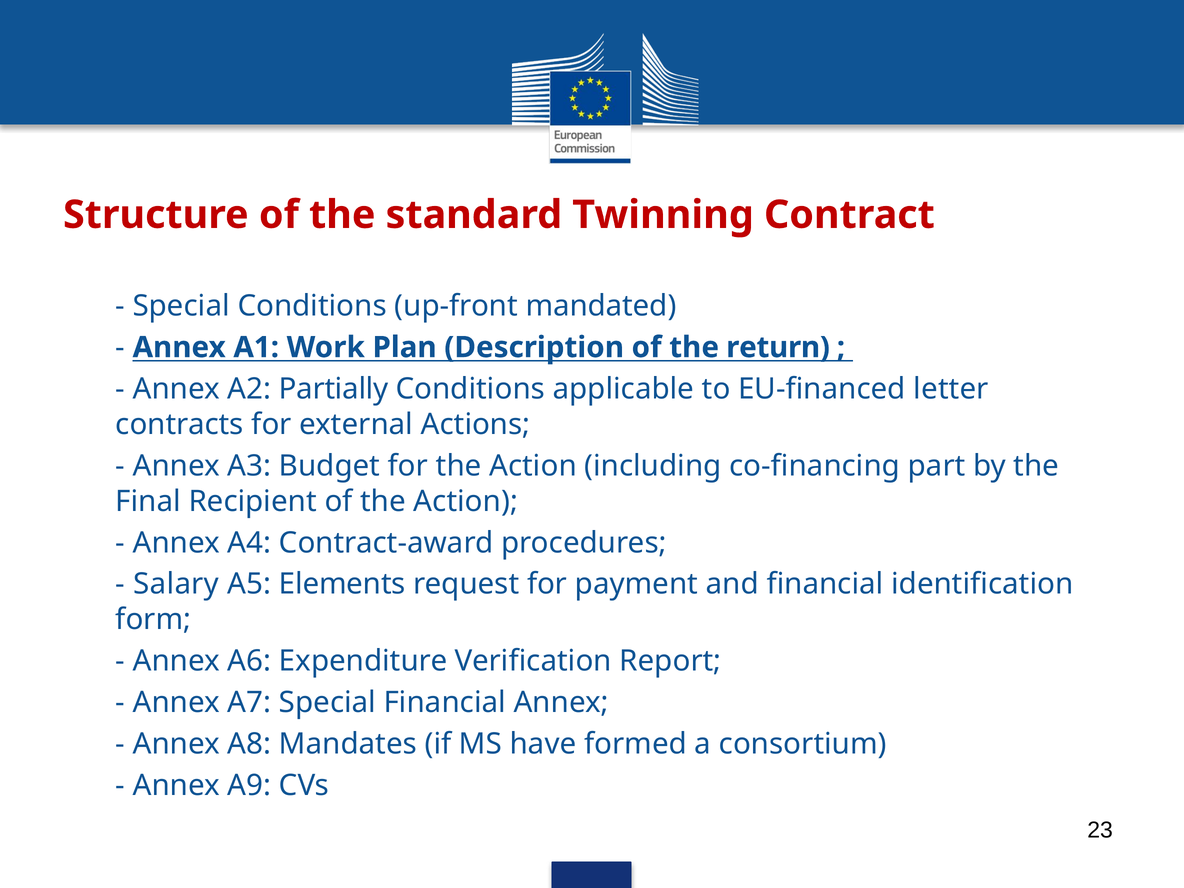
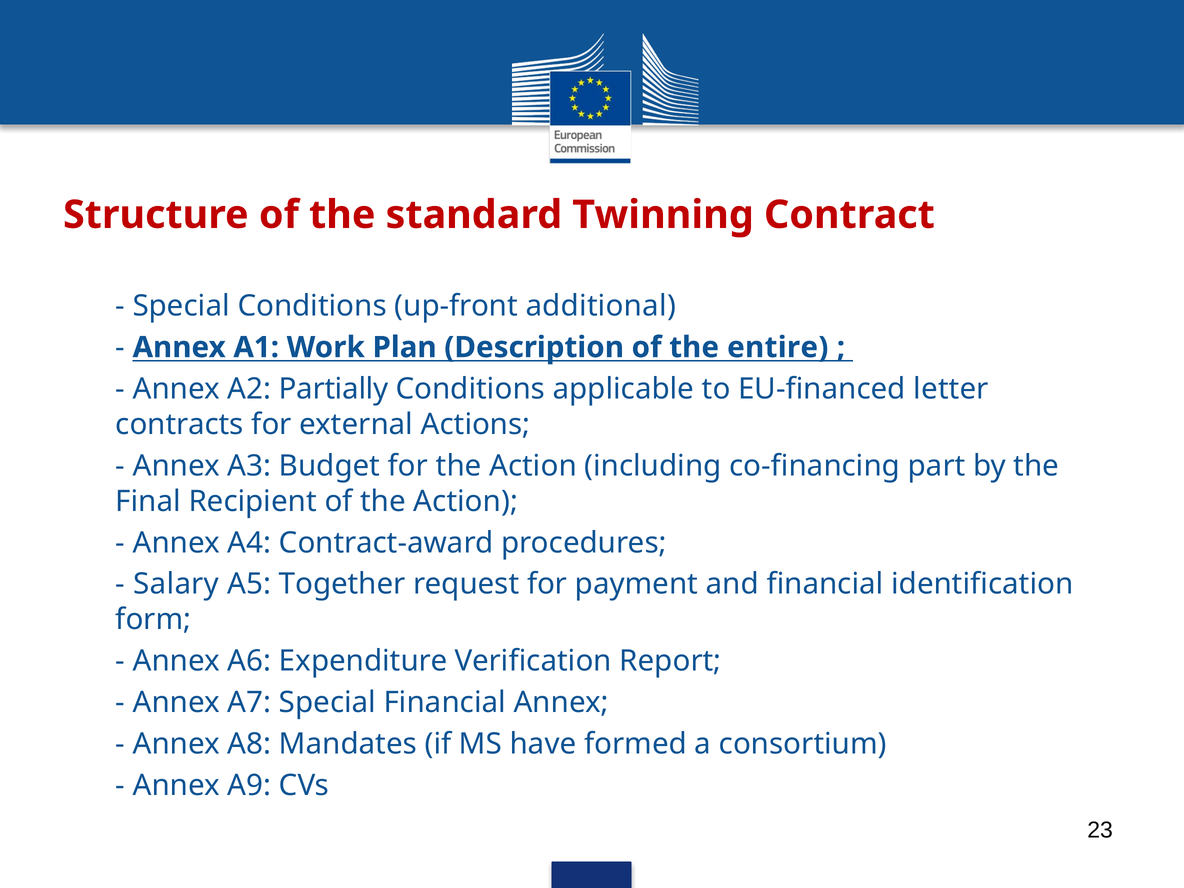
mandated: mandated -> additional
return: return -> entire
Elements: Elements -> Together
